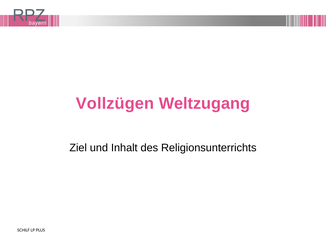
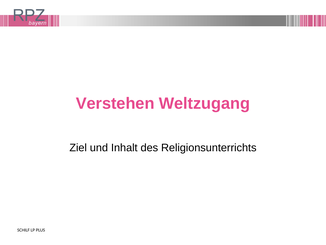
Vollzügen: Vollzügen -> Verstehen
